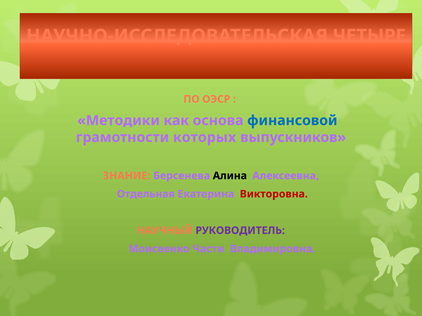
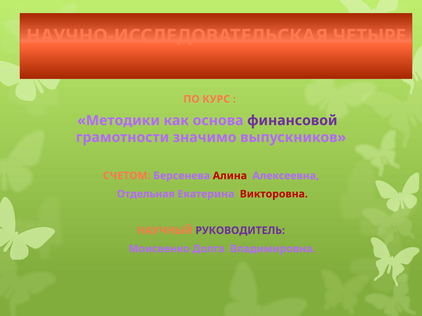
ОЭСР: ОЭСР -> КУРС
финансовой colour: blue -> purple
которых: которых -> значимо
ЗНАНИЕ: ЗНАНИЕ -> СЧЕТОМ
Алина colour: black -> red
Части: Части -> Долга
